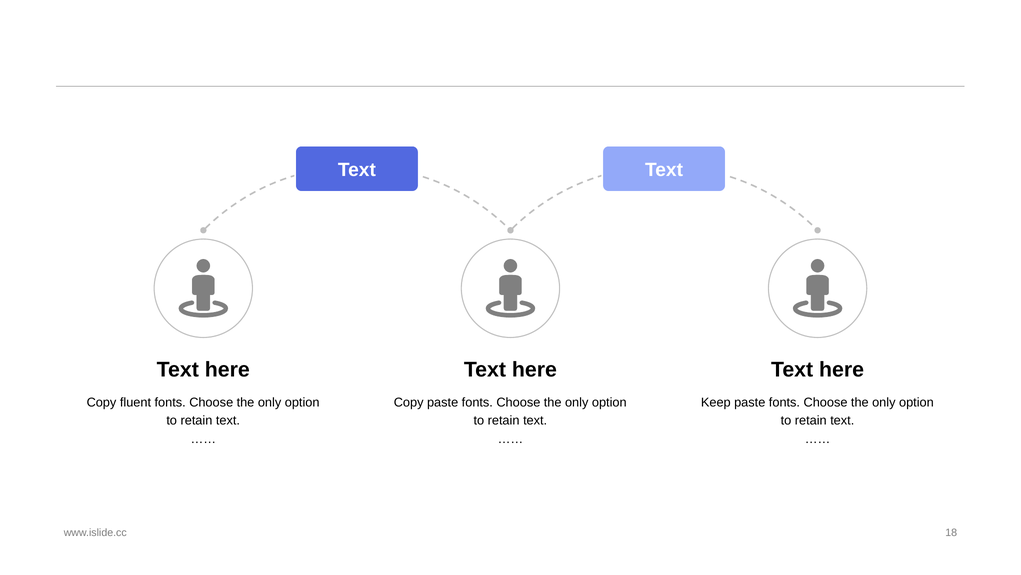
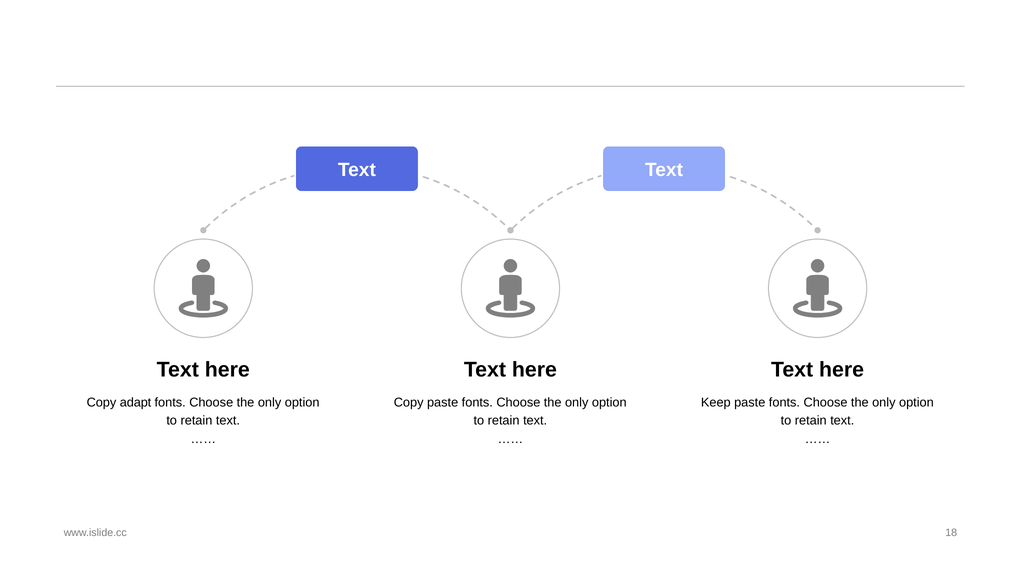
fluent: fluent -> adapt
